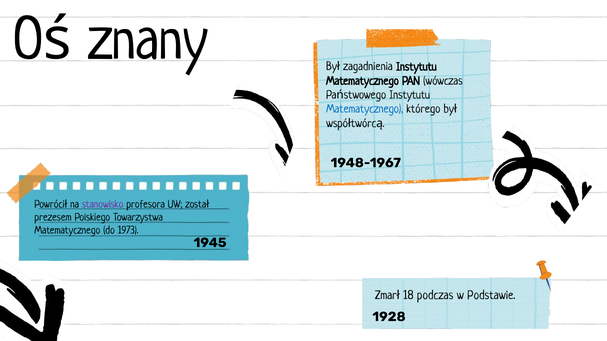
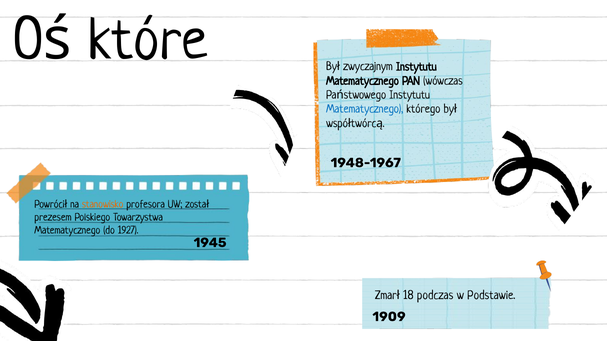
znany: znany -> które
zagadnienia: zagadnienia -> zwyczajnym
stanowisko colour: purple -> orange
1973: 1973 -> 1927
1928: 1928 -> 1909
